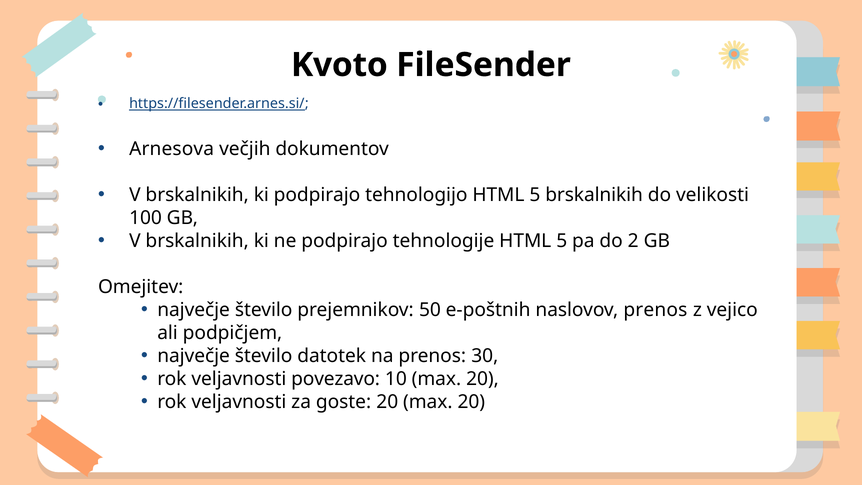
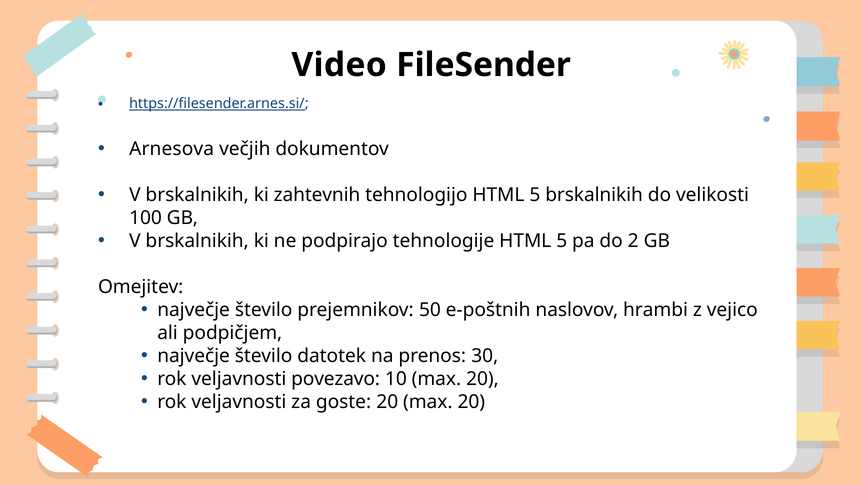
Kvoto: Kvoto -> Video
ki podpirajo: podpirajo -> zahtevnih
naslovov prenos: prenos -> hrambi
